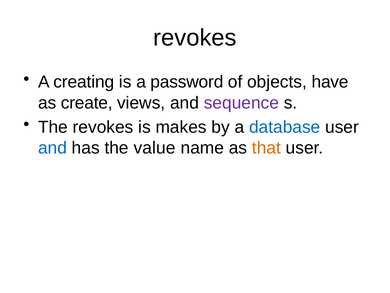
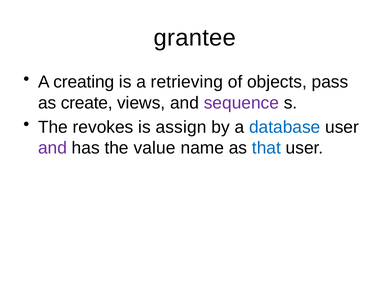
revokes at (195, 38): revokes -> grantee
password: password -> retrieving
have: have -> pass
makes: makes -> assign
and at (52, 148) colour: blue -> purple
that colour: orange -> blue
